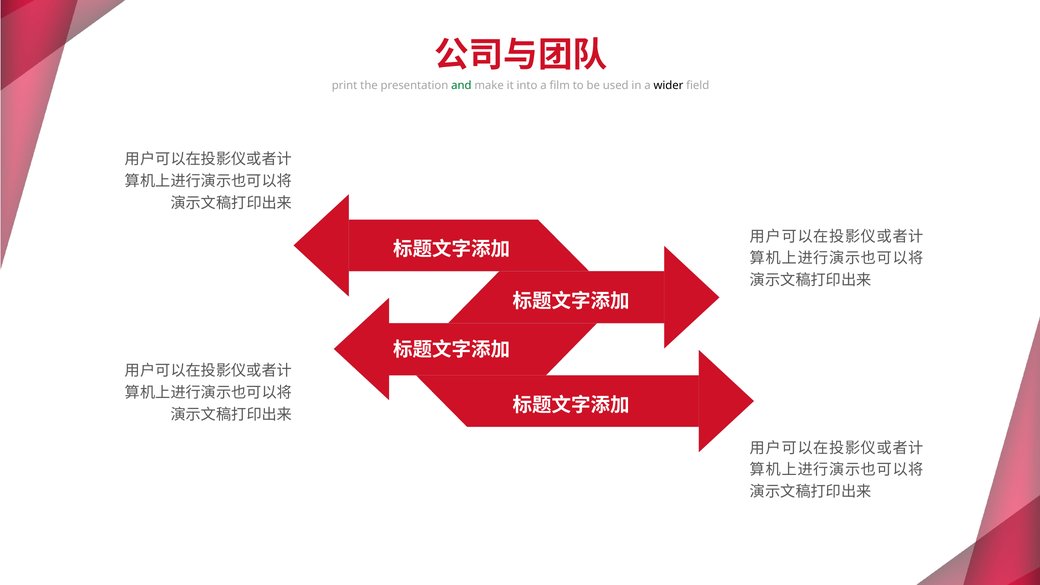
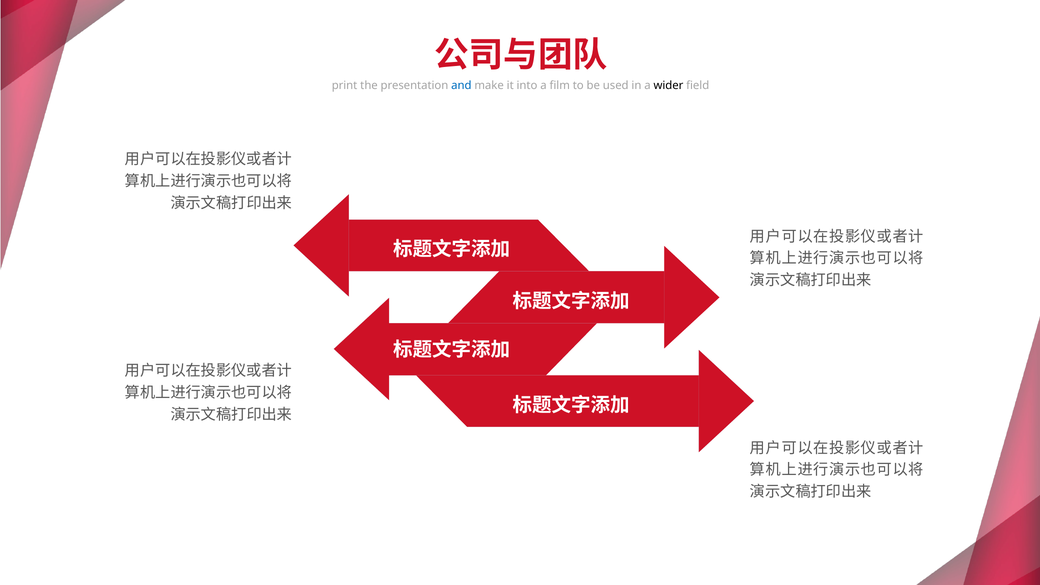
and colour: green -> blue
